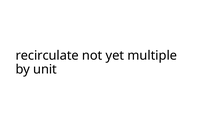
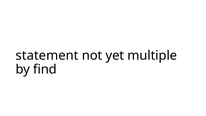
recirculate: recirculate -> statement
unit: unit -> find
